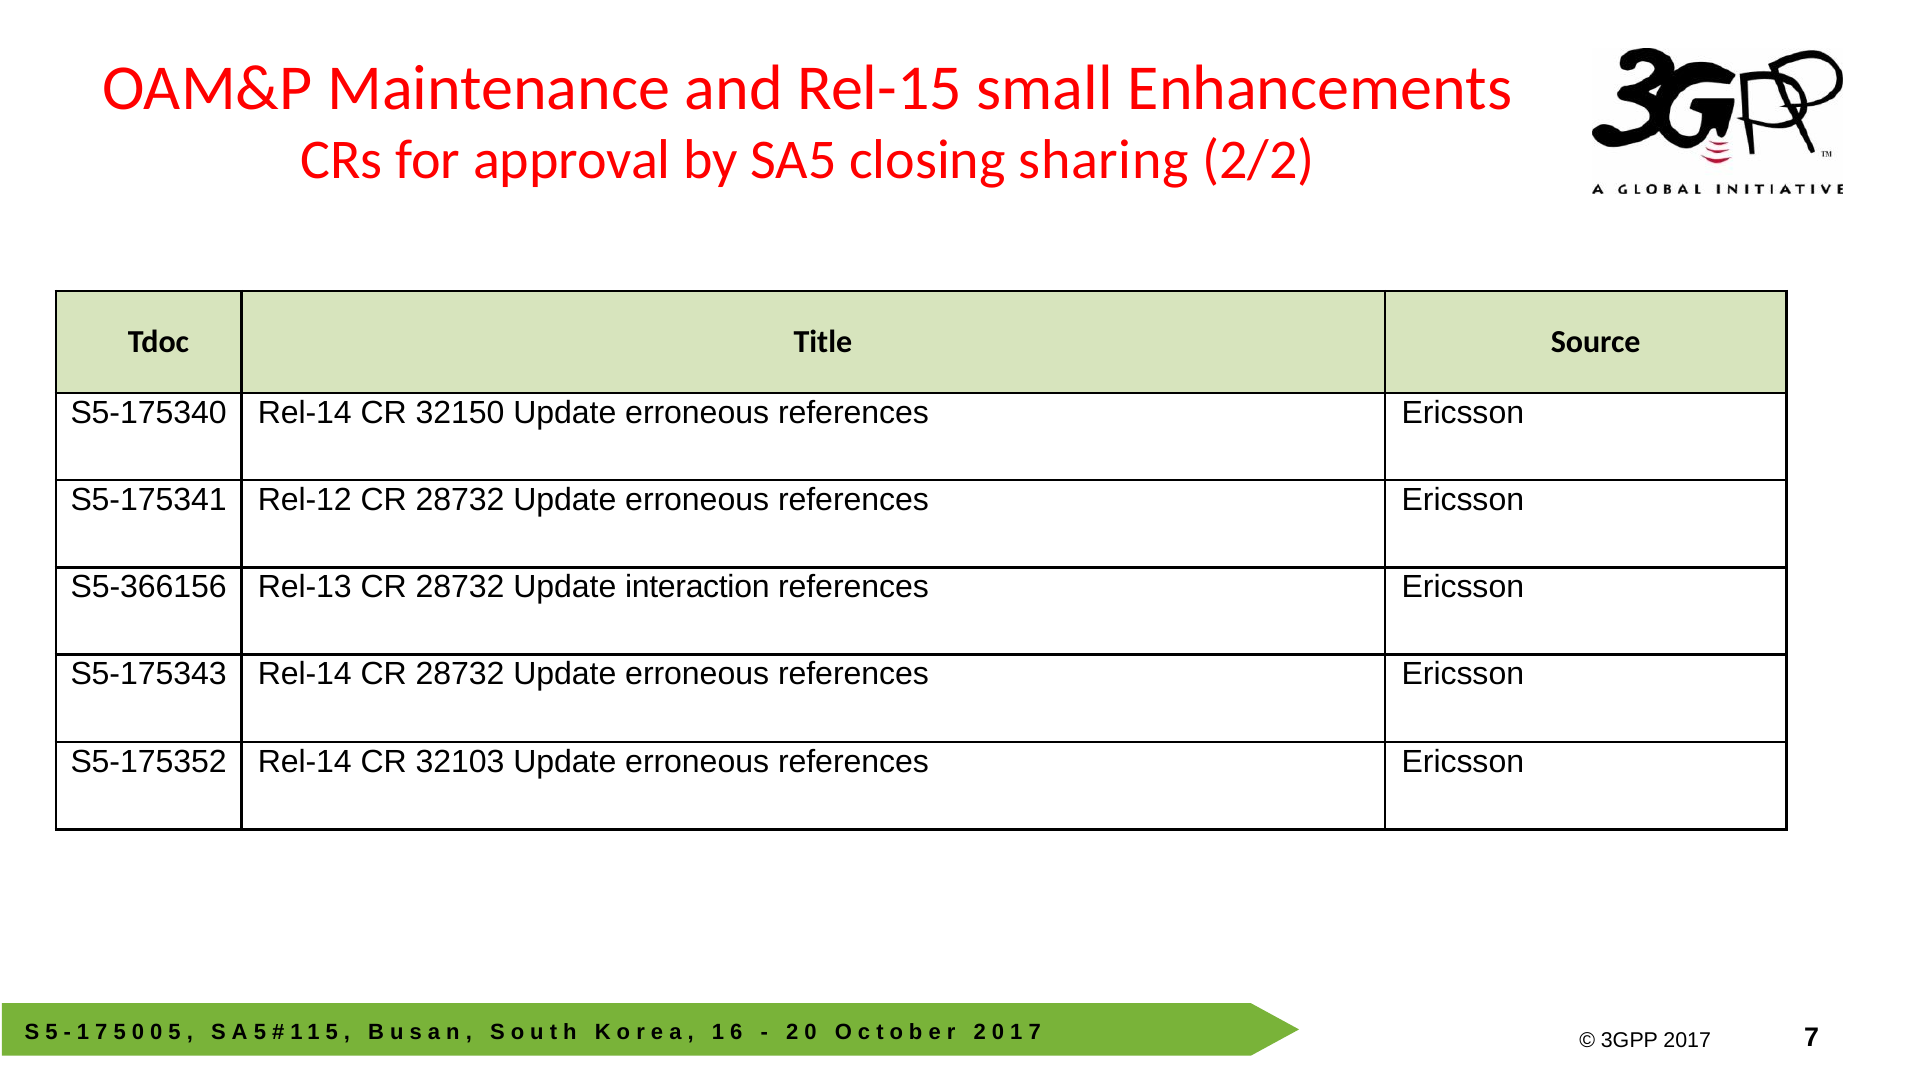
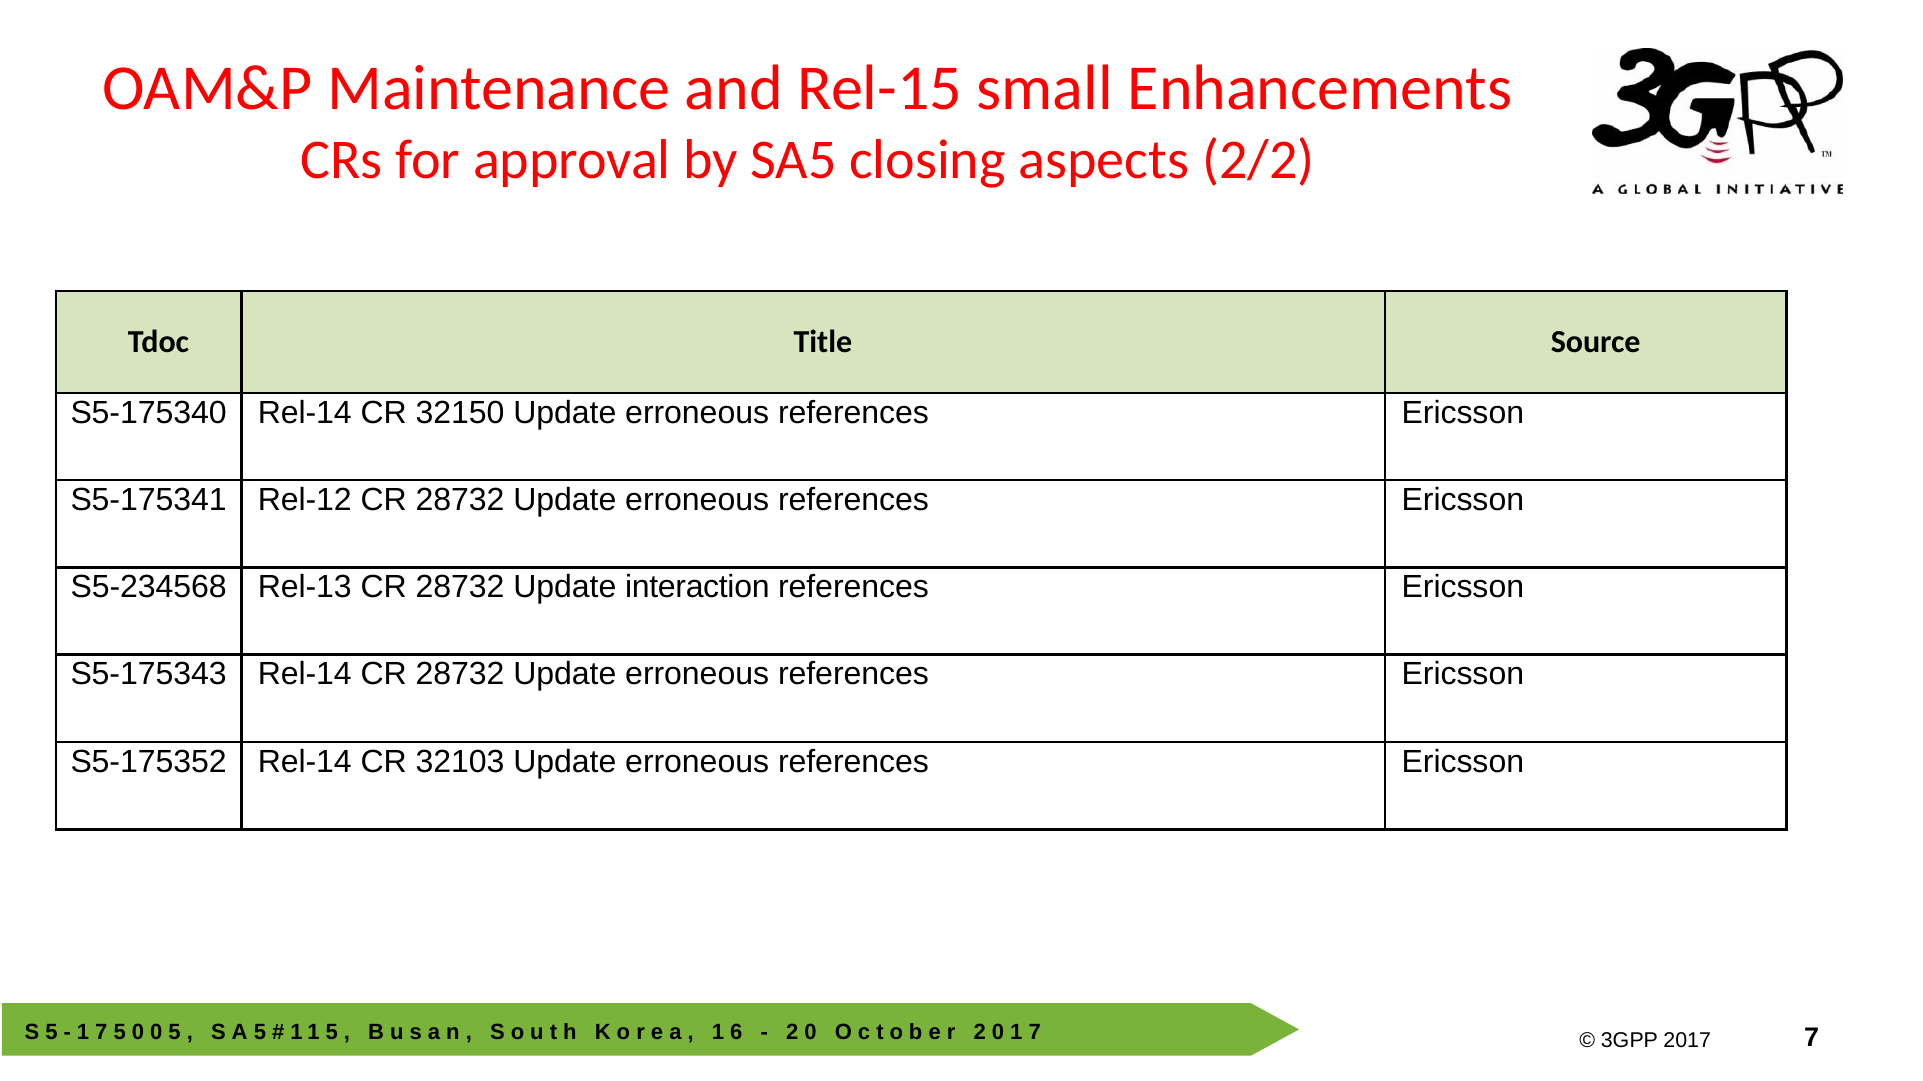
sharing: sharing -> aspects
S5-366156: S5-366156 -> S5-234568
